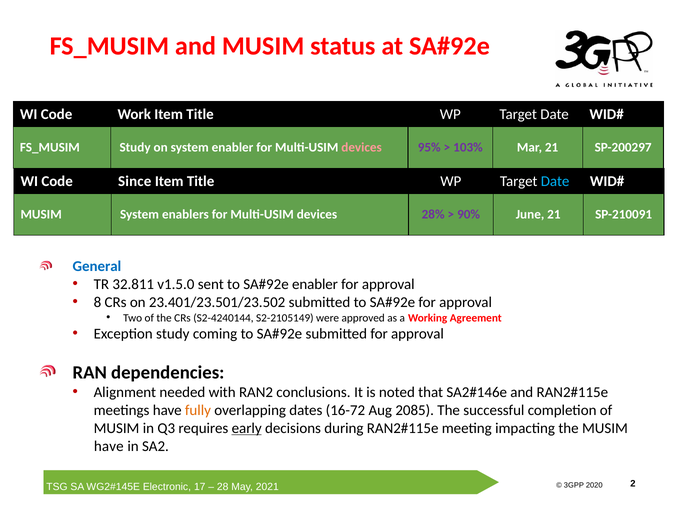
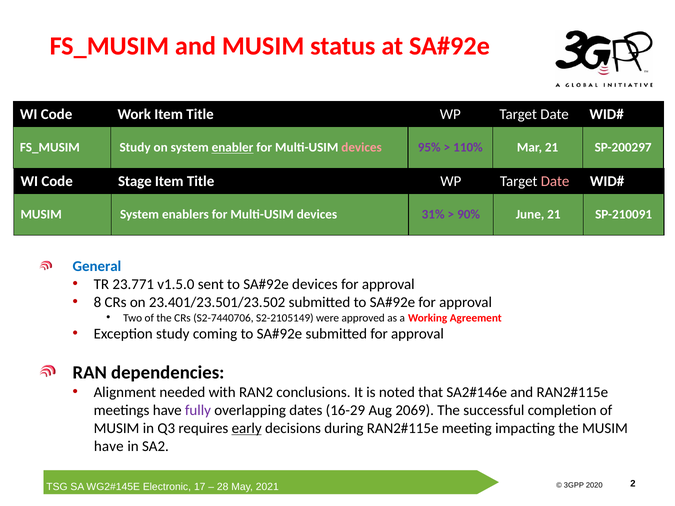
enabler at (233, 148) underline: none -> present
103%: 103% -> 110%
Since: Since -> Stage
Date at (555, 181) colour: light blue -> pink
28%: 28% -> 31%
32.811: 32.811 -> 23.771
enabler at (315, 285): enabler -> devices
S2-4240144: S2-4240144 -> S2-7440706
fully colour: orange -> purple
16-72: 16-72 -> 16-29
2085: 2085 -> 2069
